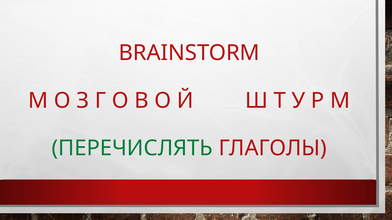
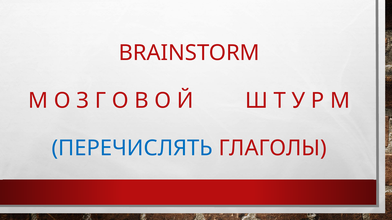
ПЕРЕЧИСЛЯТЬ colour: green -> blue
